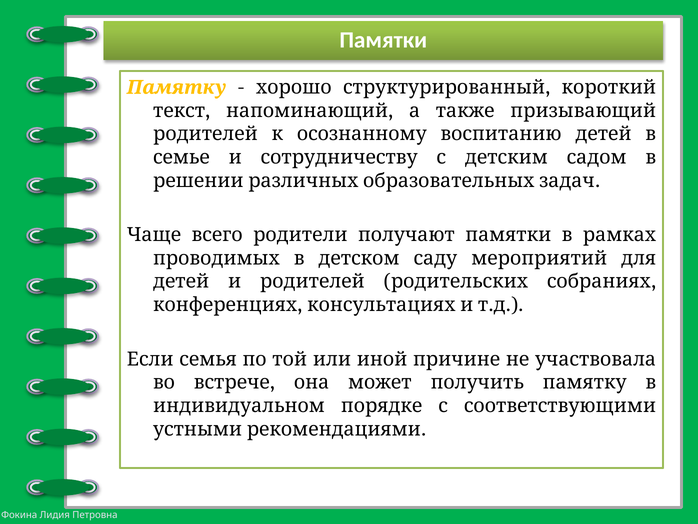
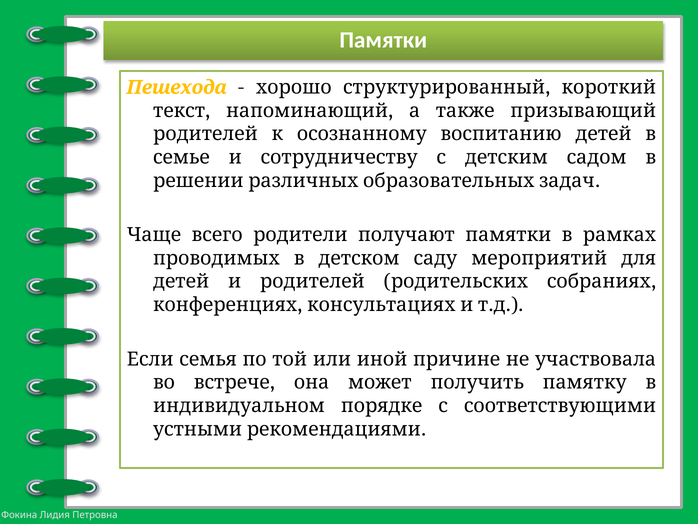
Памятку at (176, 87): Памятку -> Пешехода
